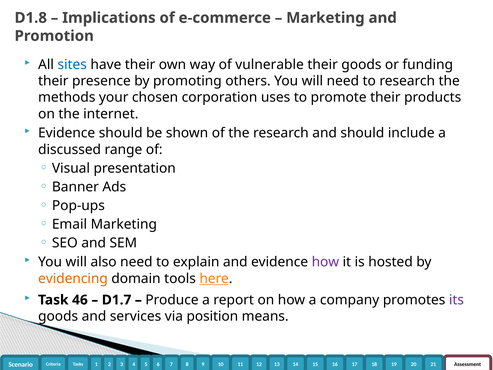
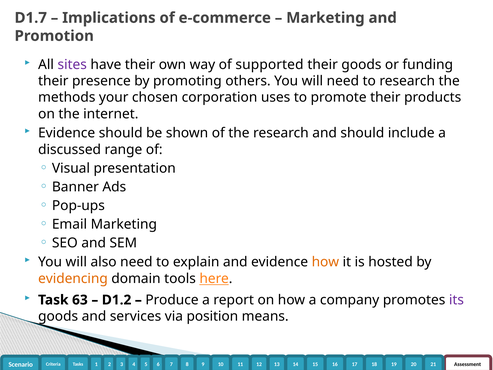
D1.8: D1.8 -> D1.7
sites colour: blue -> purple
vulnerable: vulnerable -> supported
how at (325, 262) colour: purple -> orange
46: 46 -> 63
D1.7: D1.7 -> D1.2
